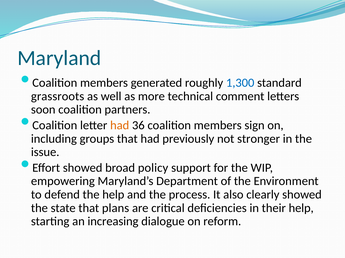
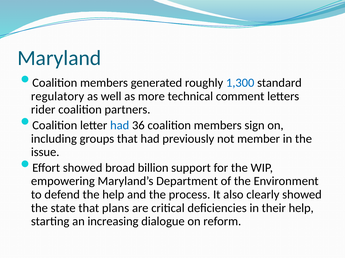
grassroots: grassroots -> regulatory
soon: soon -> rider
had at (120, 126) colour: orange -> blue
stronger: stronger -> member
policy: policy -> billion
